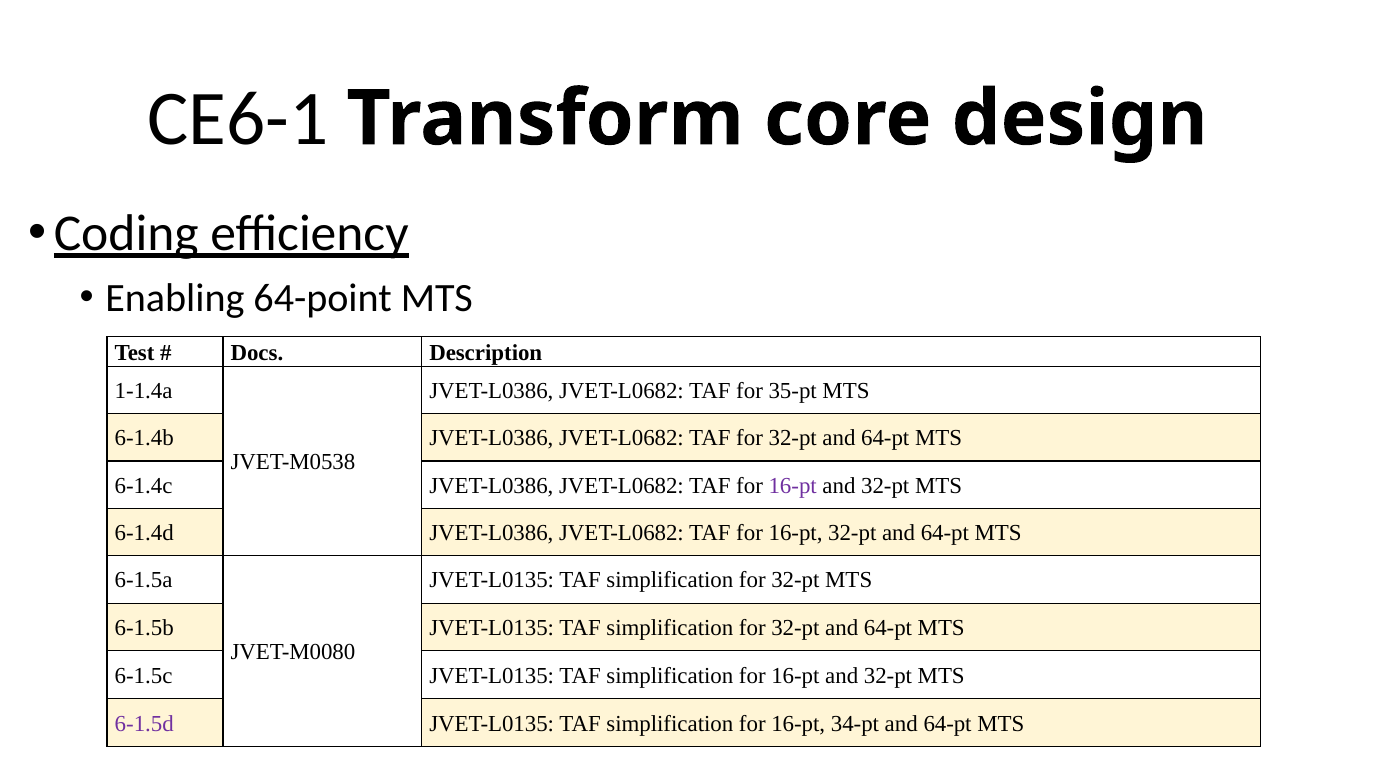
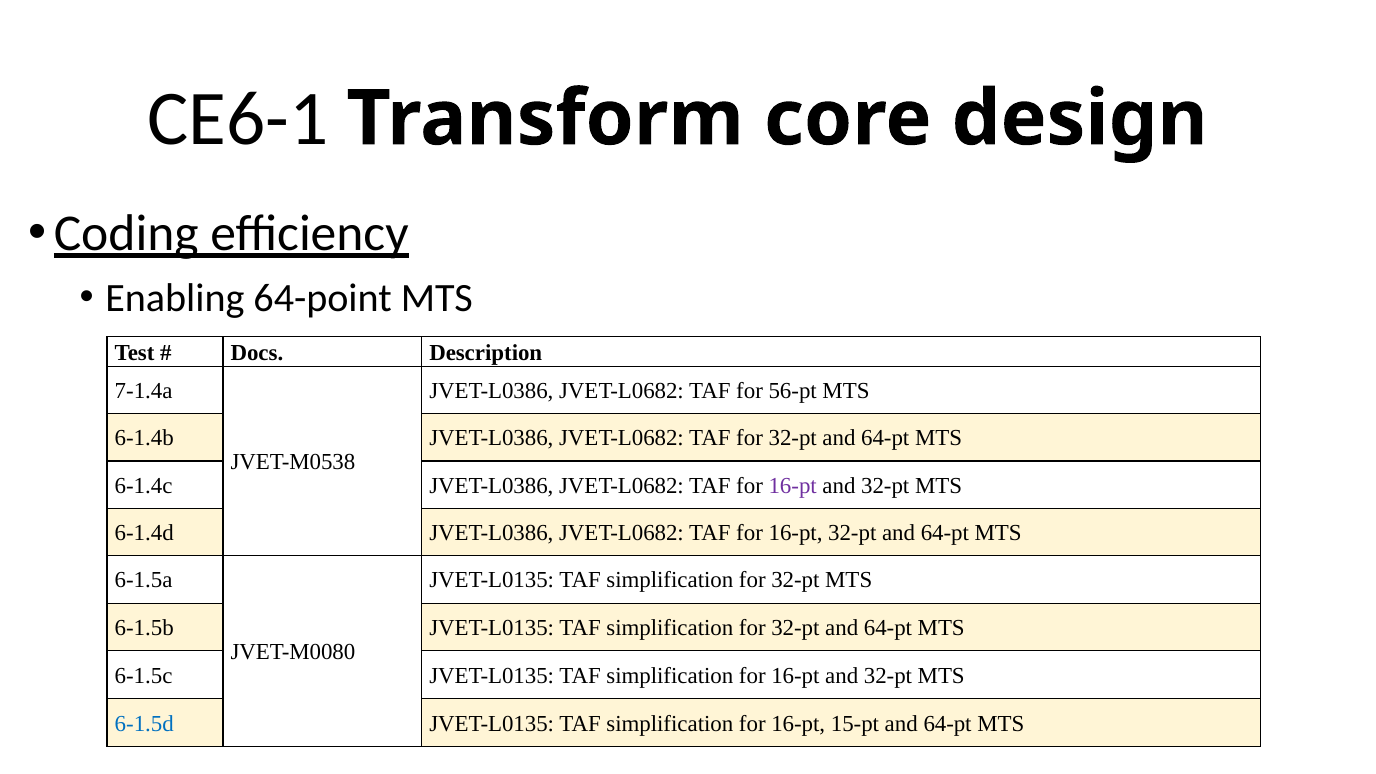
1-1.4a: 1-1.4a -> 7-1.4a
35-pt: 35-pt -> 56-pt
6-1.5d colour: purple -> blue
34-pt: 34-pt -> 15-pt
